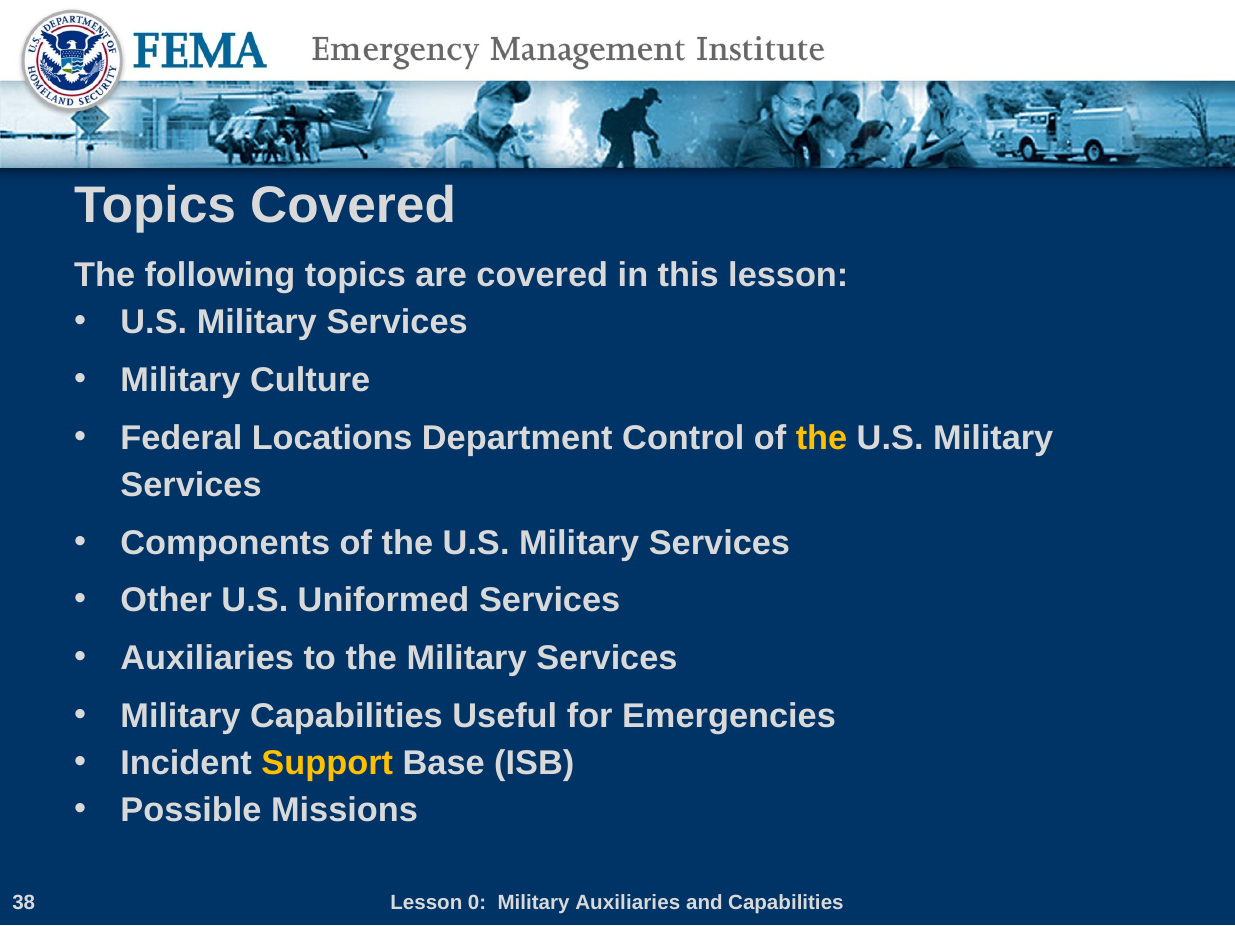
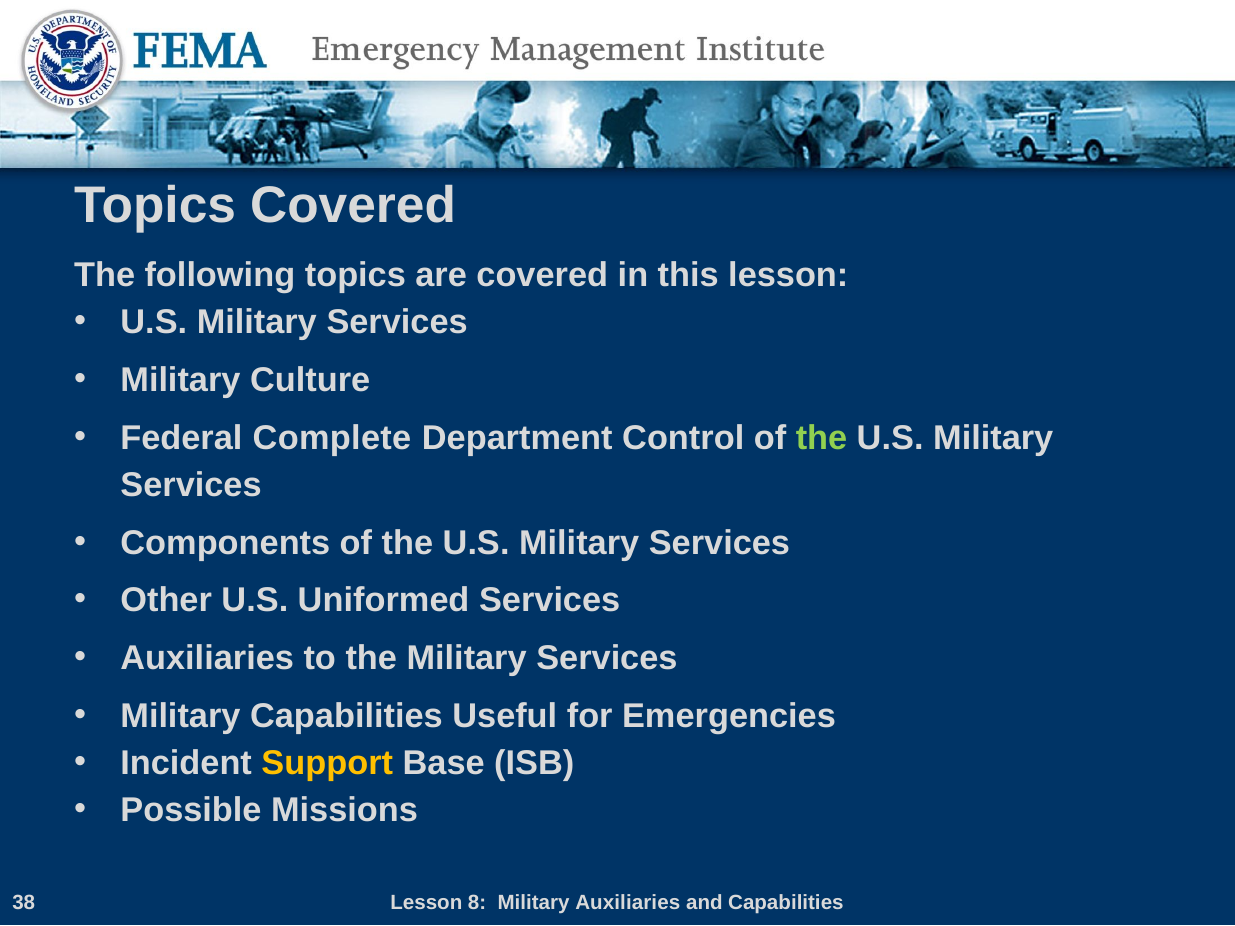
Locations: Locations -> Complete
the at (822, 438) colour: yellow -> light green
0: 0 -> 8
